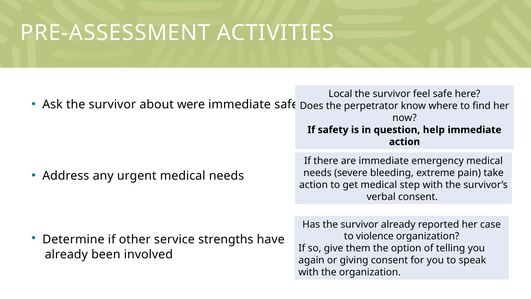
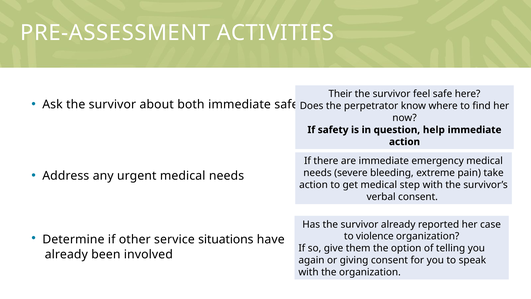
Local: Local -> Their
were: were -> both
strengths: strengths -> situations
